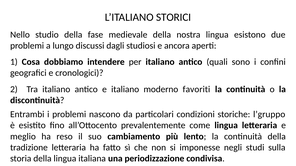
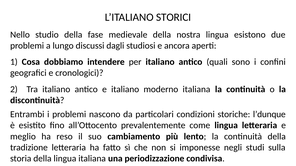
moderno favoriti: favoriti -> italiana
l’gruppo: l’gruppo -> l’dunque
